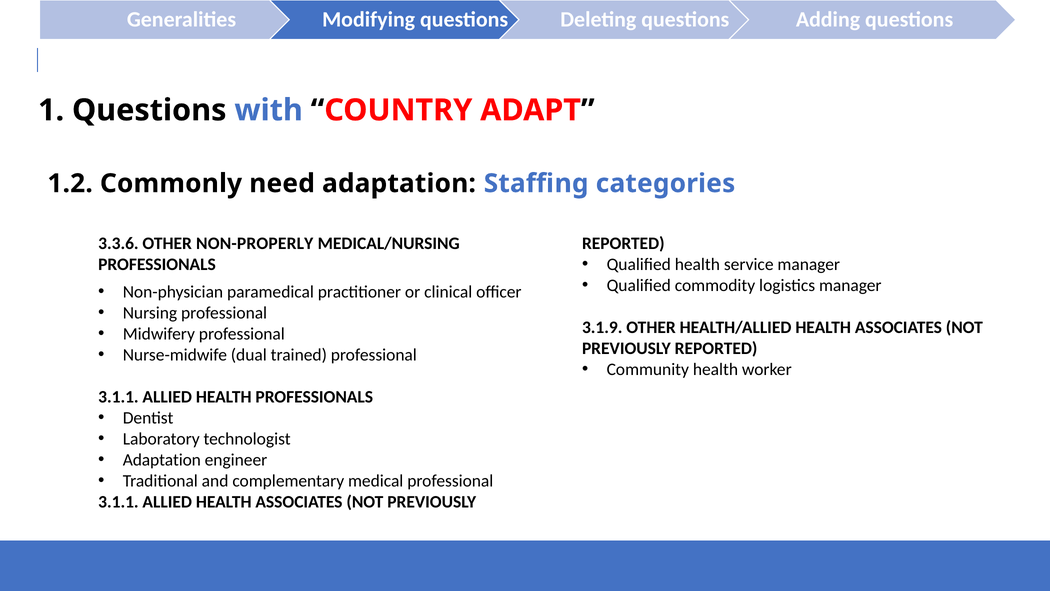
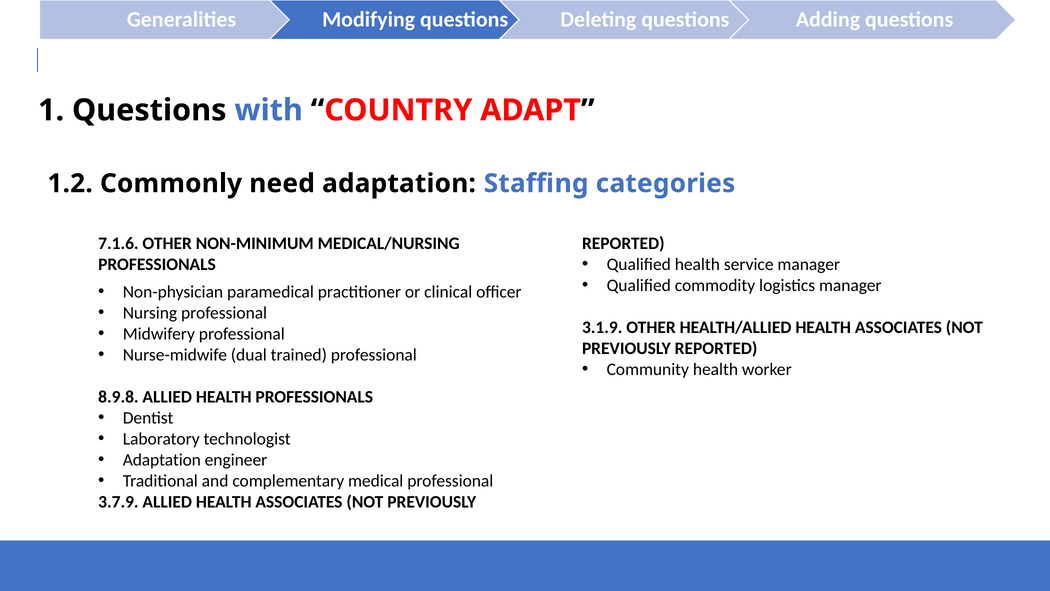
3.3.6: 3.3.6 -> 7.1.6
NON-PROPERLY: NON-PROPERLY -> NON-MINIMUM
3.1.1 at (118, 397): 3.1.1 -> 8.9.8
3.1.1 at (118, 502): 3.1.1 -> 3.7.9
